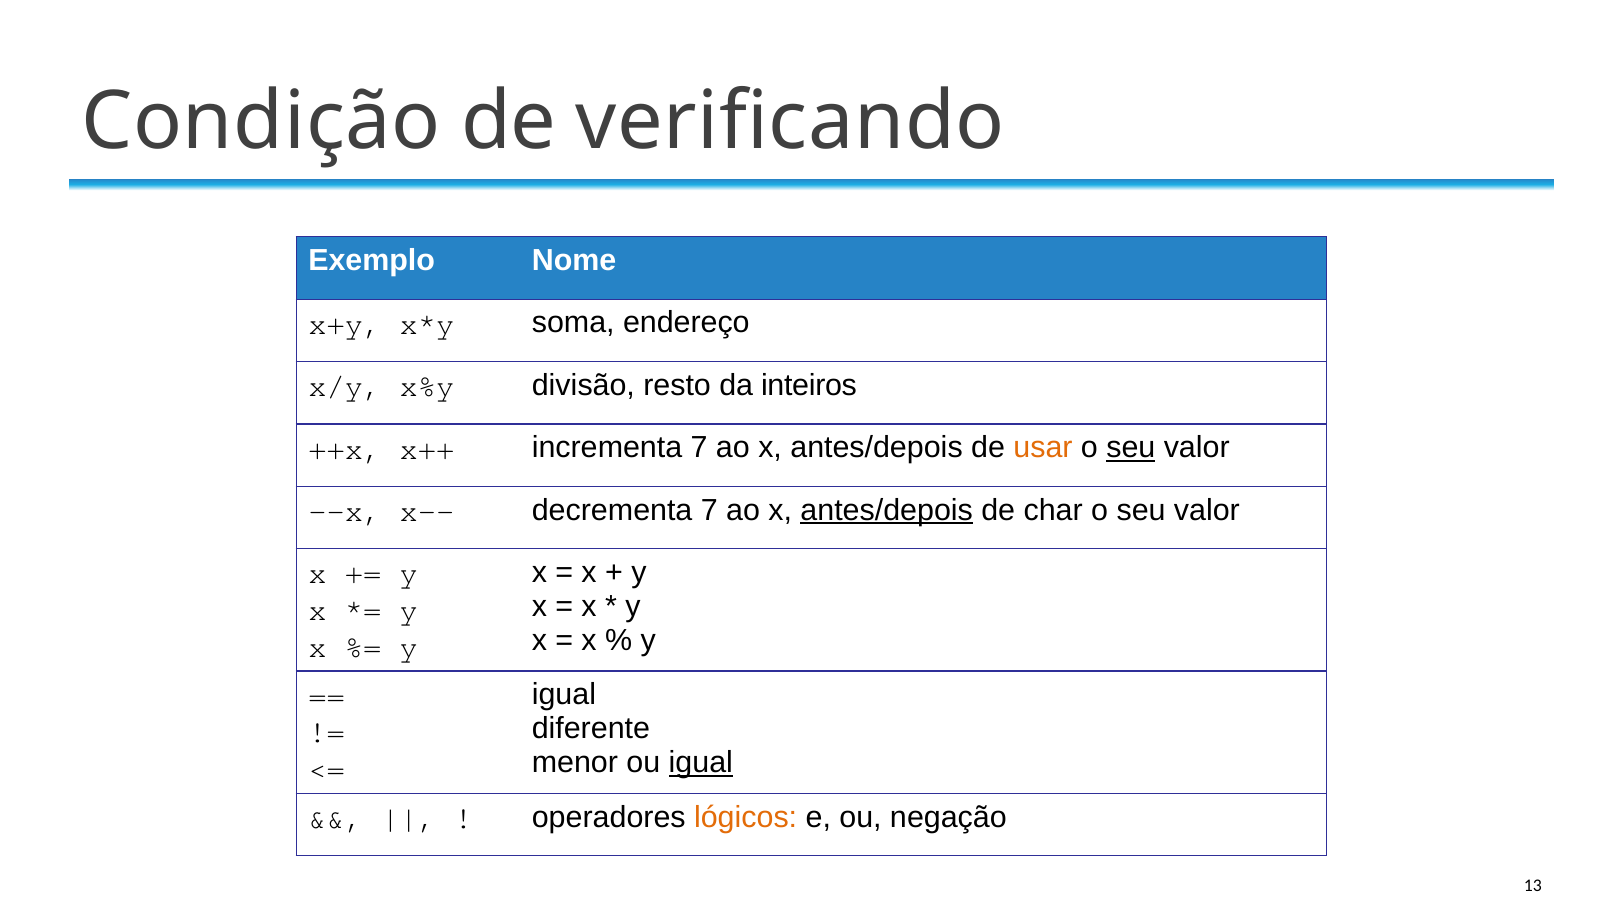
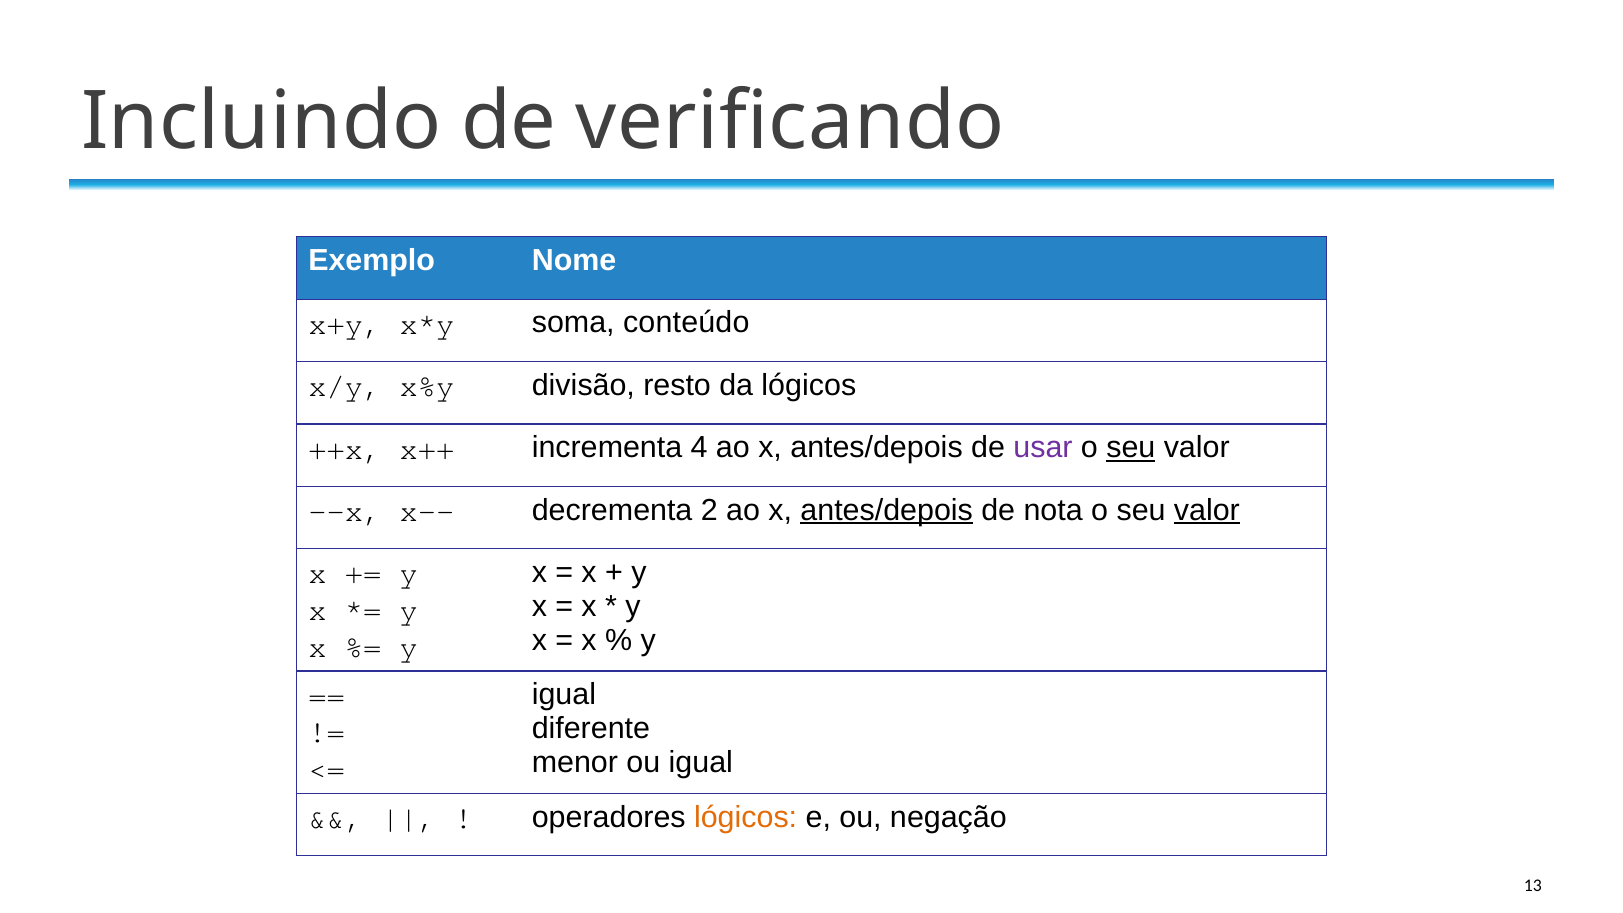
Condição: Condição -> Incluindo
endereço: endereço -> conteúdo
da inteiros: inteiros -> lógicos
incrementa 7: 7 -> 4
usar colour: orange -> purple
decrementa 7: 7 -> 2
char: char -> nota
valor at (1207, 510) underline: none -> present
igual at (701, 763) underline: present -> none
